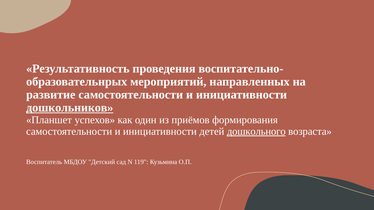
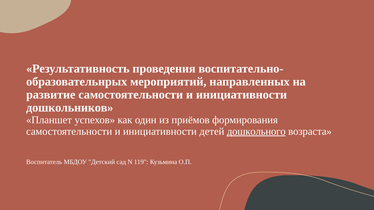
дошкольников underline: present -> none
